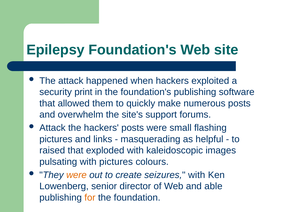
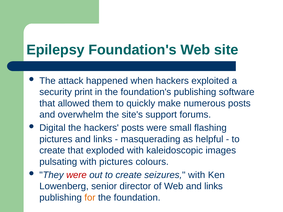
Attack at (52, 128): Attack -> Digital
raised at (52, 151): raised -> create
were at (76, 175) colour: orange -> red
Web and able: able -> links
